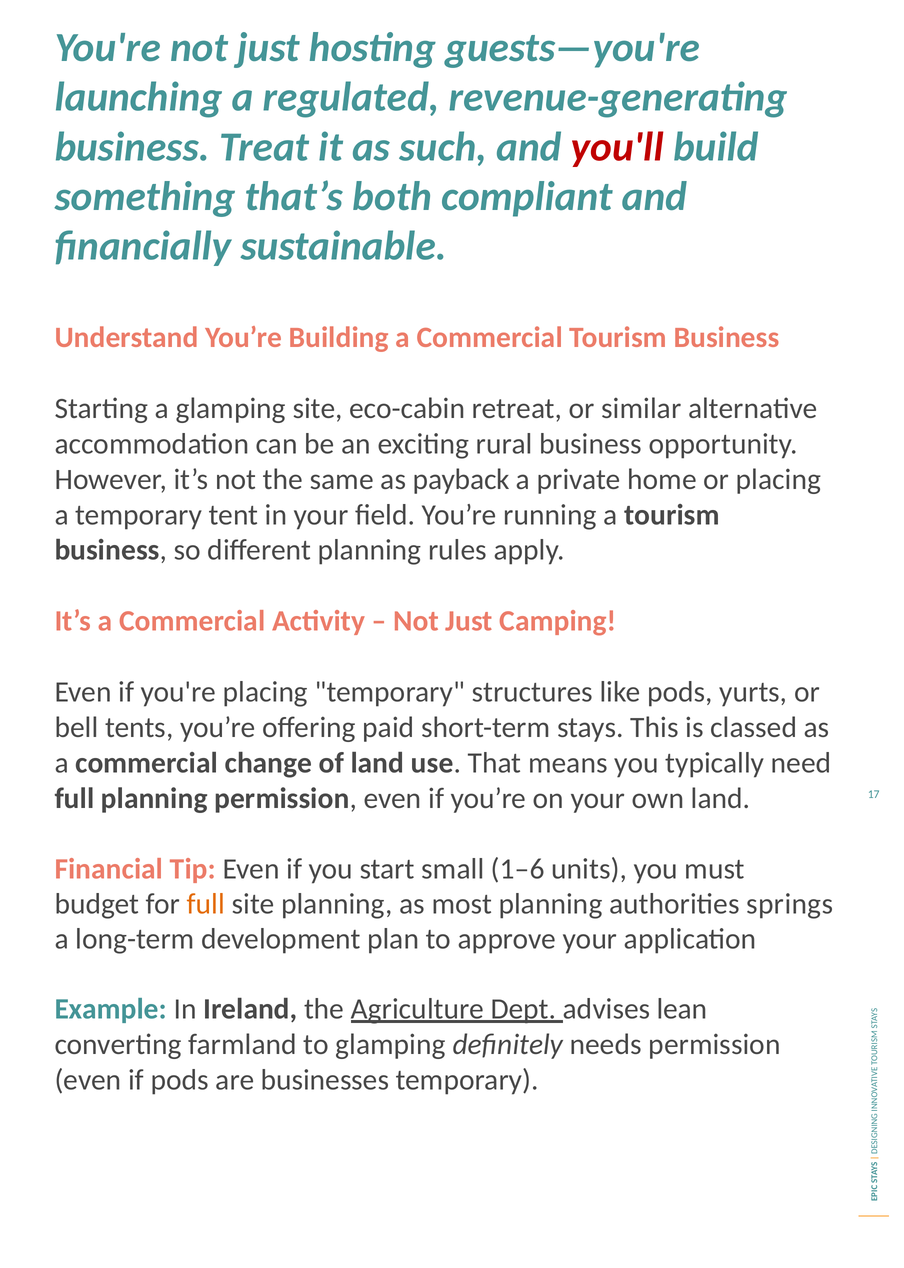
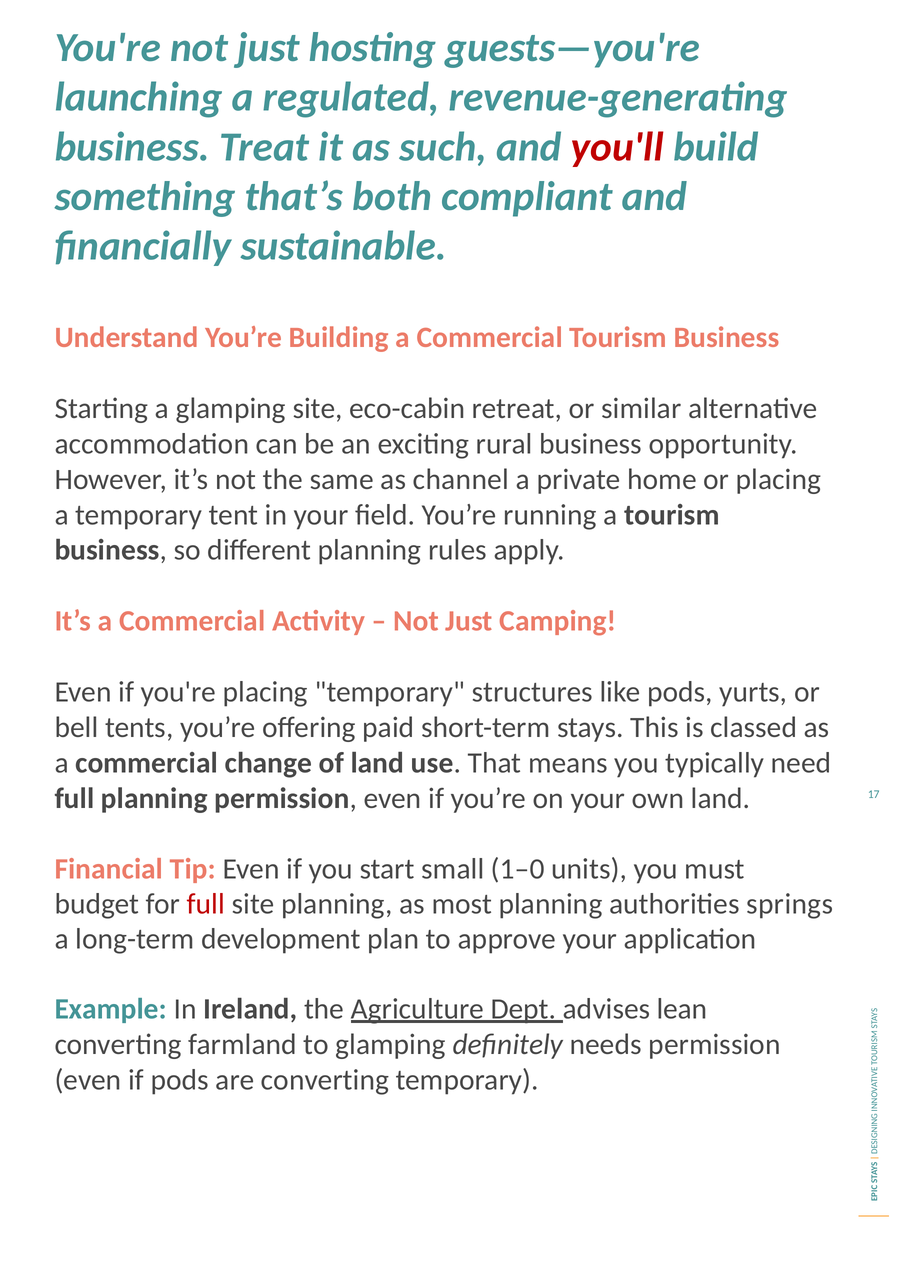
payback: payback -> channel
1–6: 1–6 -> 1–0
full at (206, 904) colour: orange -> red
are businesses: businesses -> converting
